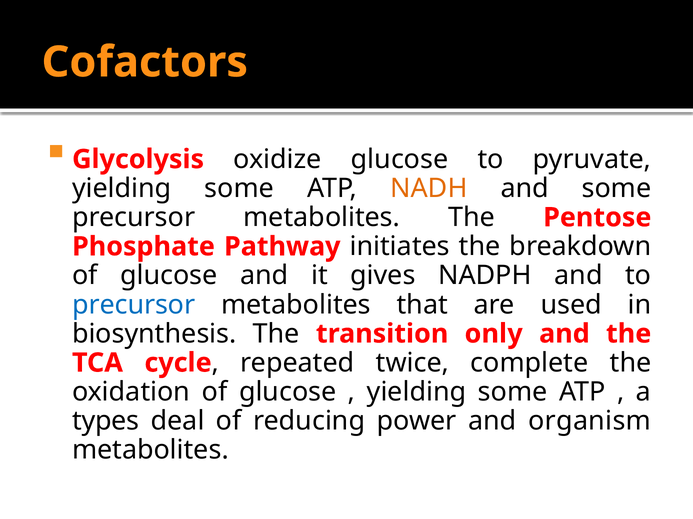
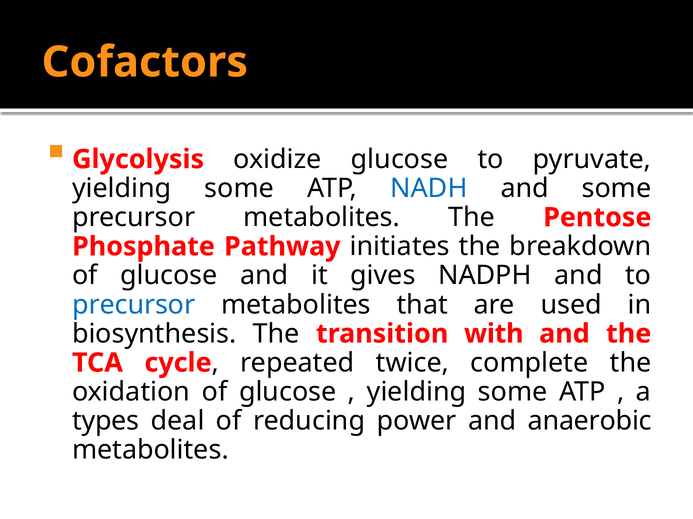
NADH colour: orange -> blue
only: only -> with
organism: organism -> anaerobic
